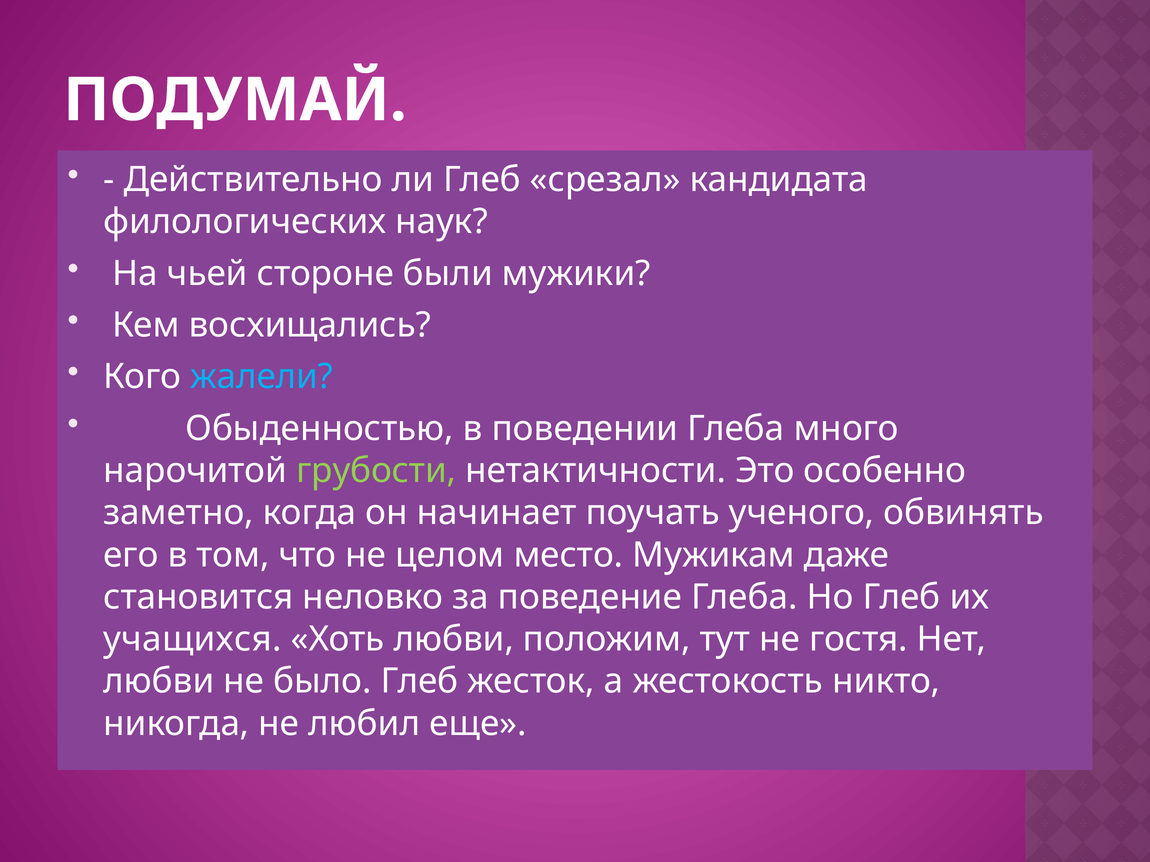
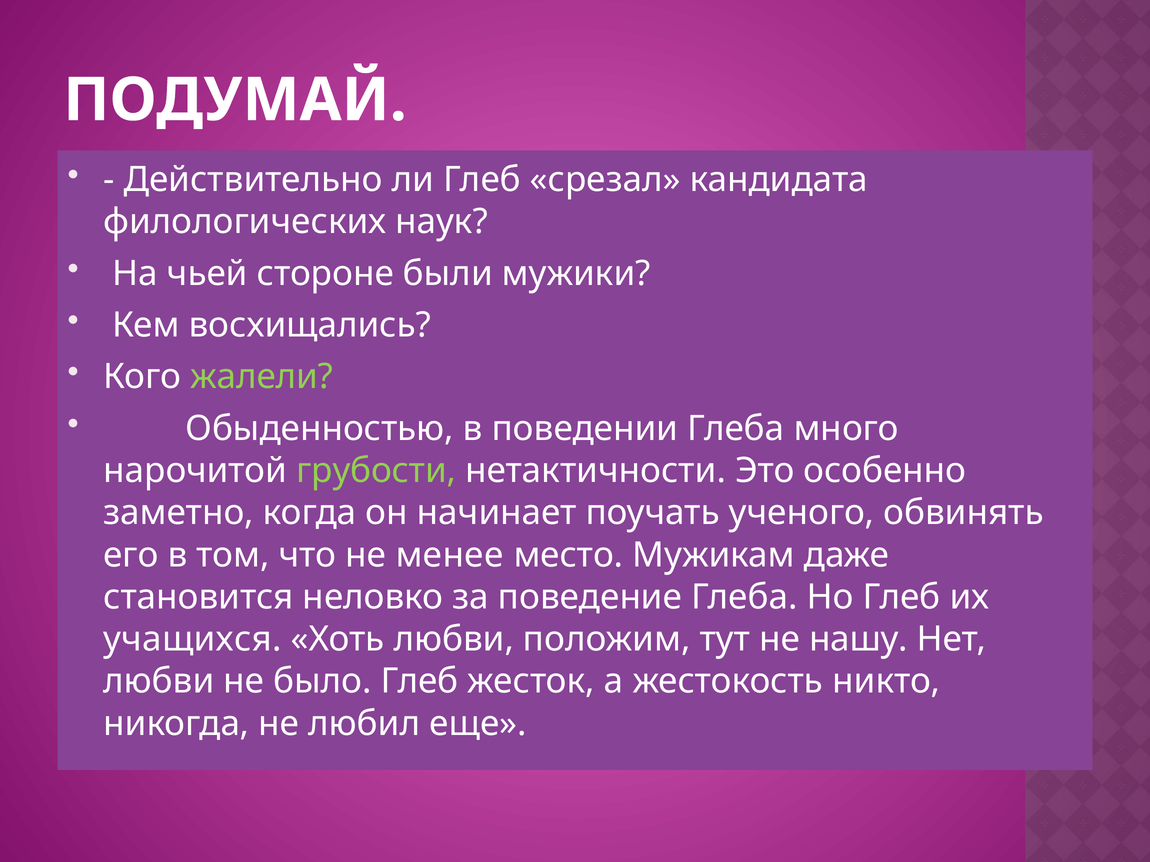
жалели colour: light blue -> light green
целом: целом -> менее
гостя: гостя -> нашу
